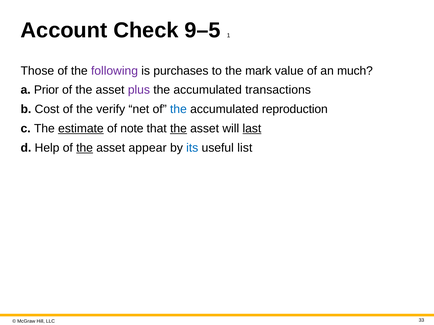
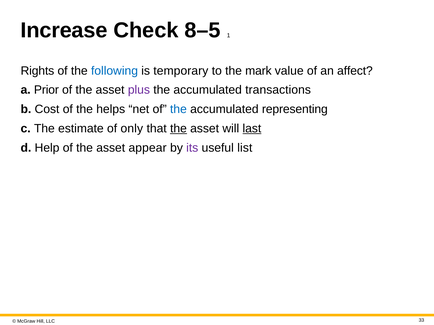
Account: Account -> Increase
9–5: 9–5 -> 8–5
Those: Those -> Rights
following colour: purple -> blue
purchases: purchases -> temporary
much: much -> affect
verify: verify -> helps
reproduction: reproduction -> representing
estimate underline: present -> none
note: note -> only
the at (85, 148) underline: present -> none
its colour: blue -> purple
